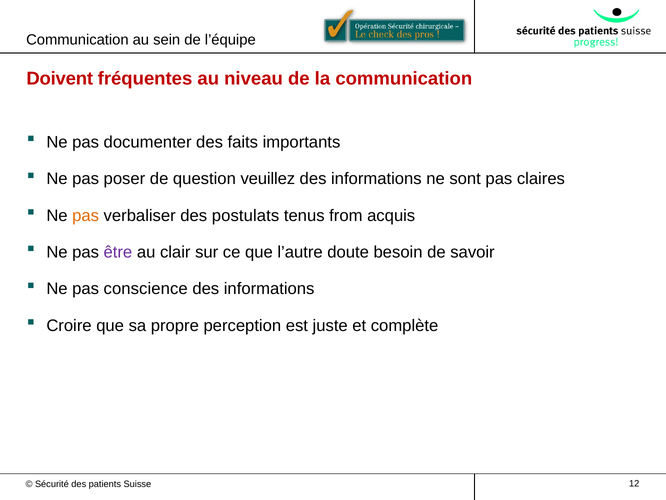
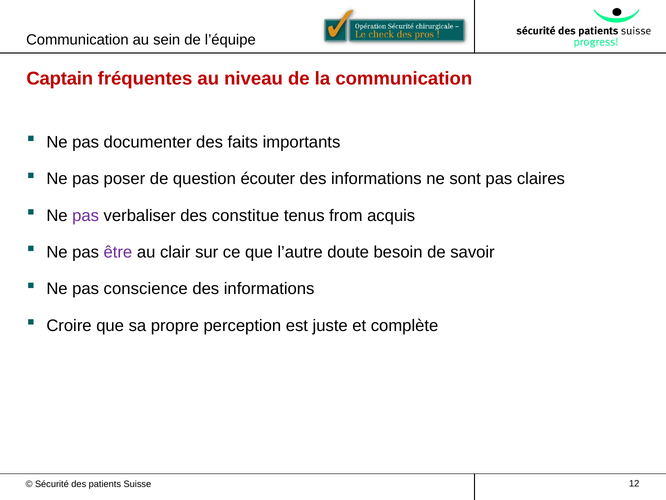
Doivent: Doivent -> Captain
veuillez: veuillez -> écouter
pas at (86, 215) colour: orange -> purple
postulats: postulats -> constitue
